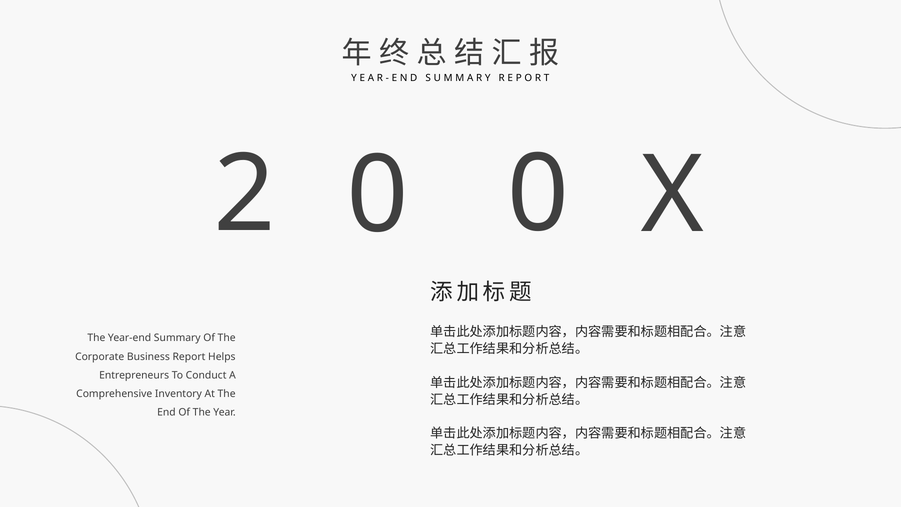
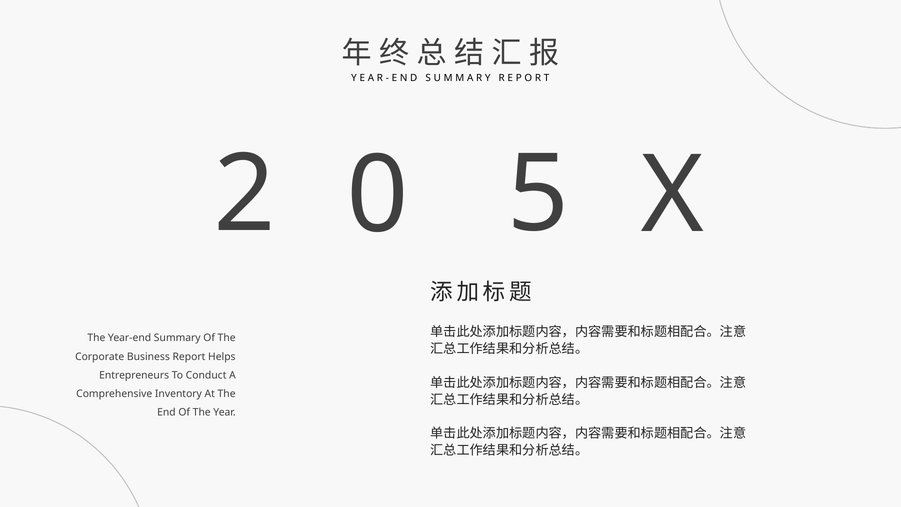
2 0: 0 -> 5
